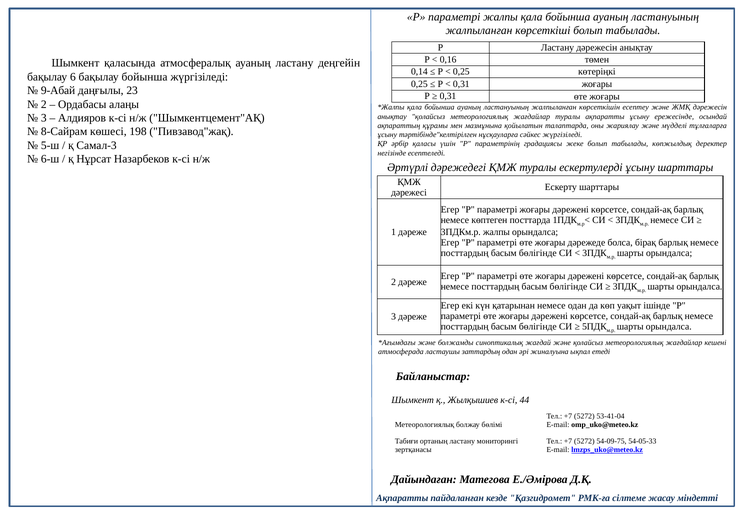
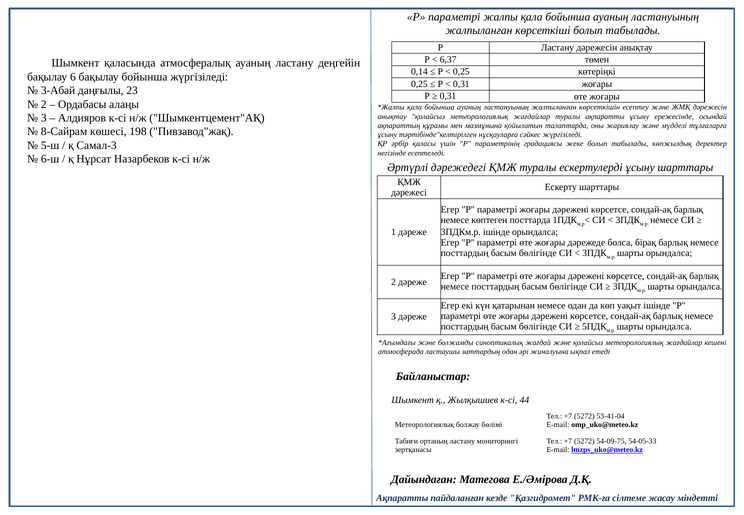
0,16: 0,16 -> 6,37
9-Абай: 9-Абай -> 3-Абай
3ПДКм.р жалпы: жалпы -> ішінде
